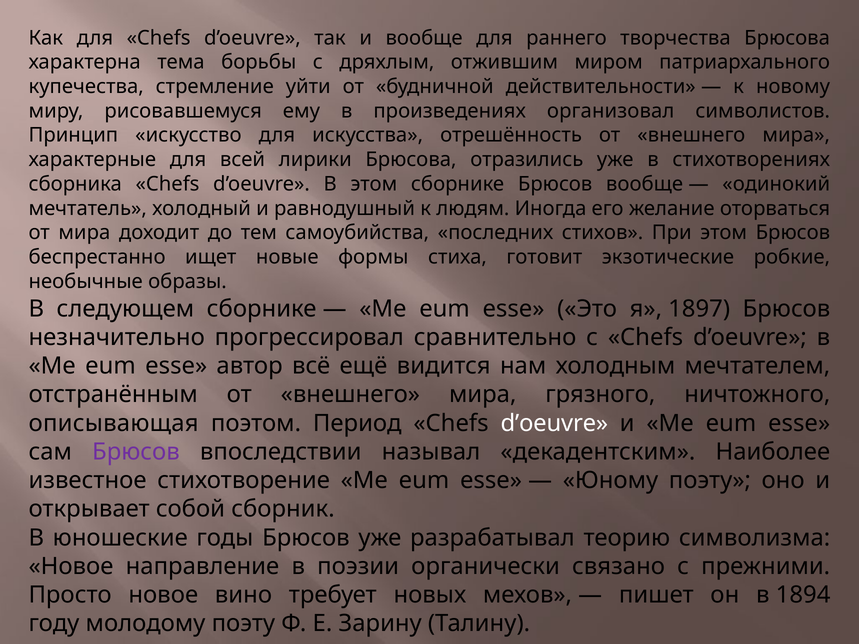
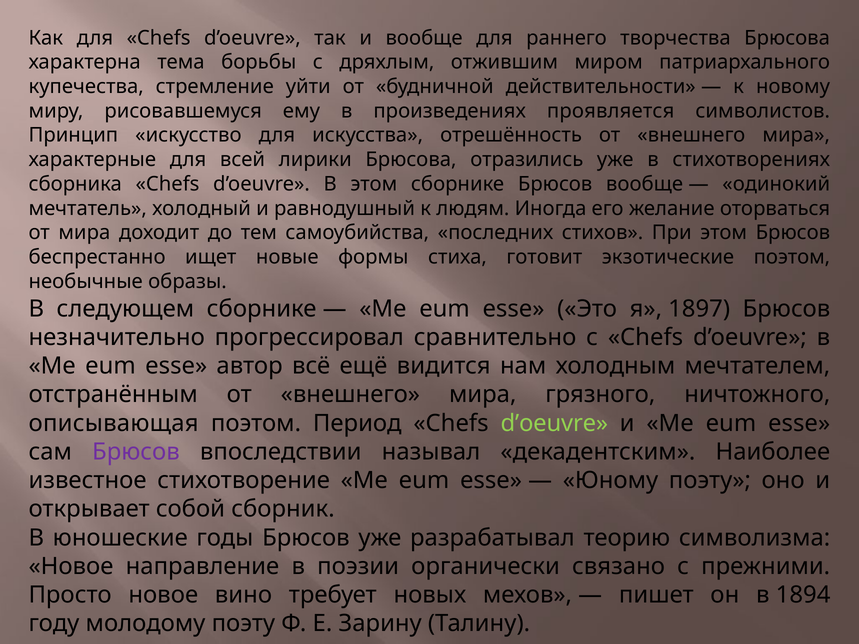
организовал: организовал -> проявляется
экзотические робкие: робкие -> поэтом
d’oeuvre at (554, 423) colour: white -> light green
